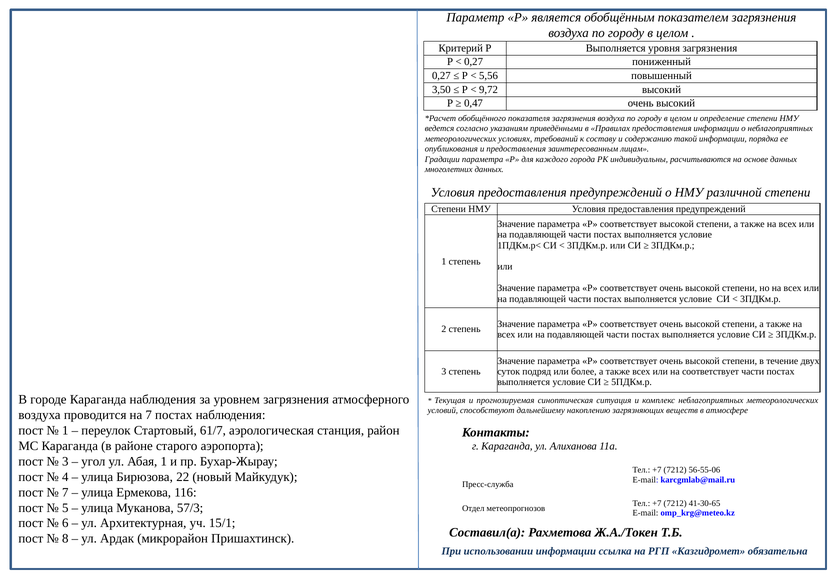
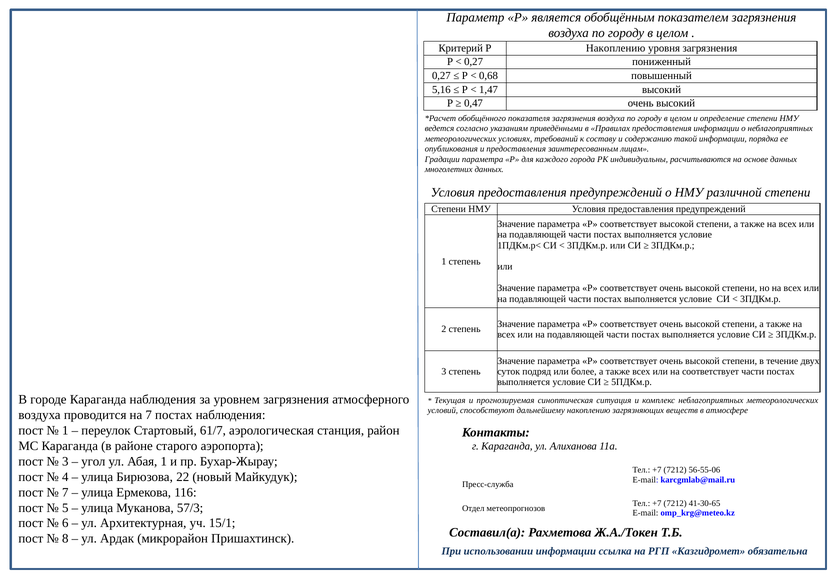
Р Выполняется: Выполняется -> Накоплению
5,56: 5,56 -> 0,68
3,50: 3,50 -> 5,16
9,72: 9,72 -> 1,47
